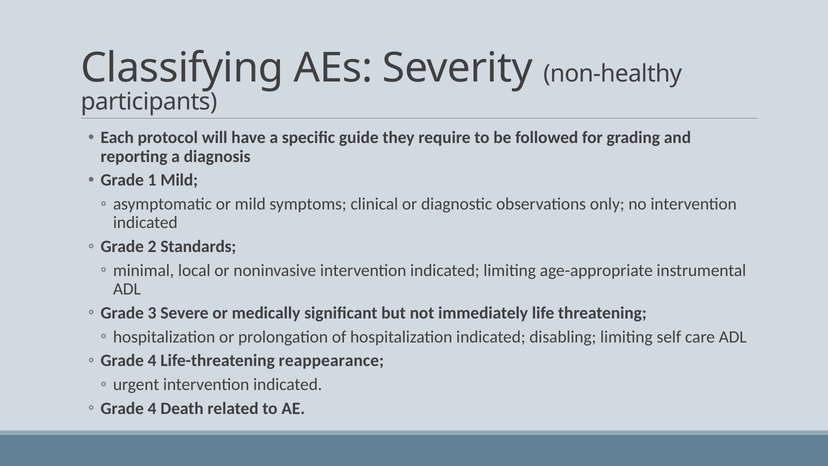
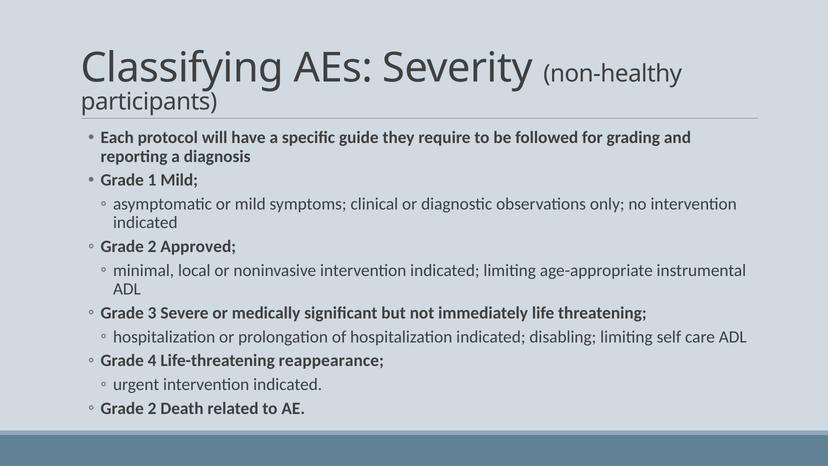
Standards: Standards -> Approved
4 at (152, 408): 4 -> 2
